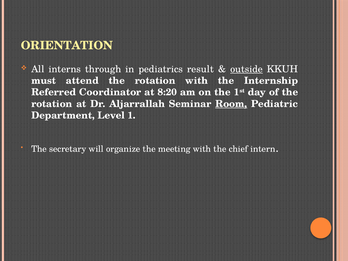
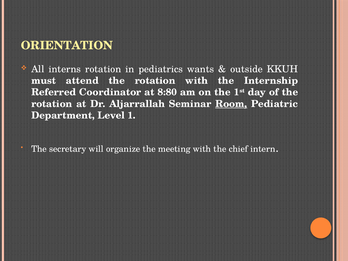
interns through: through -> rotation
result: result -> wants
outside underline: present -> none
8:20: 8:20 -> 8:80
